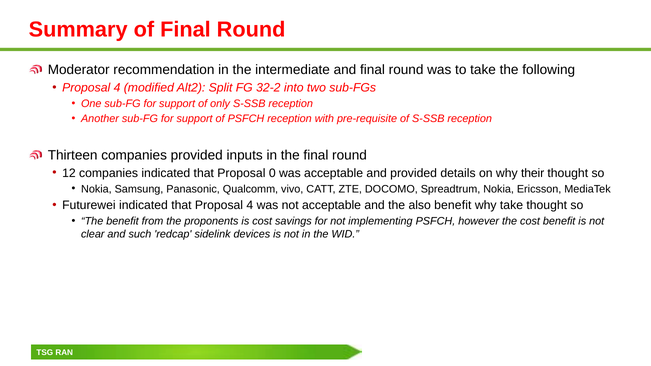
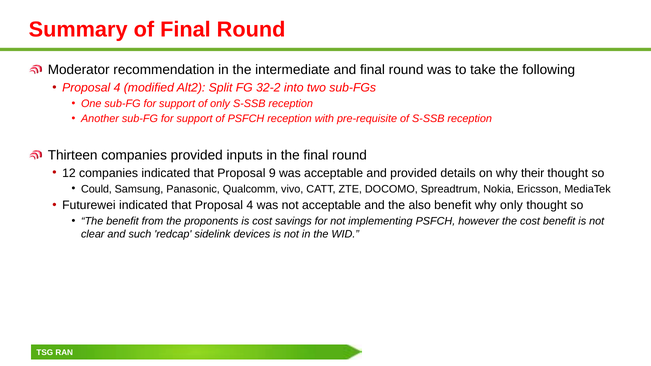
0: 0 -> 9
Nokia at (96, 189): Nokia -> Could
why take: take -> only
